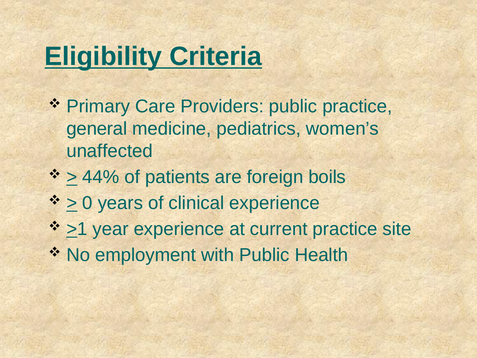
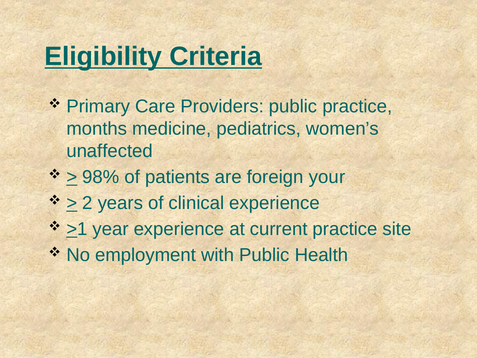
general: general -> months
44%: 44% -> 98%
boils: boils -> your
0: 0 -> 2
